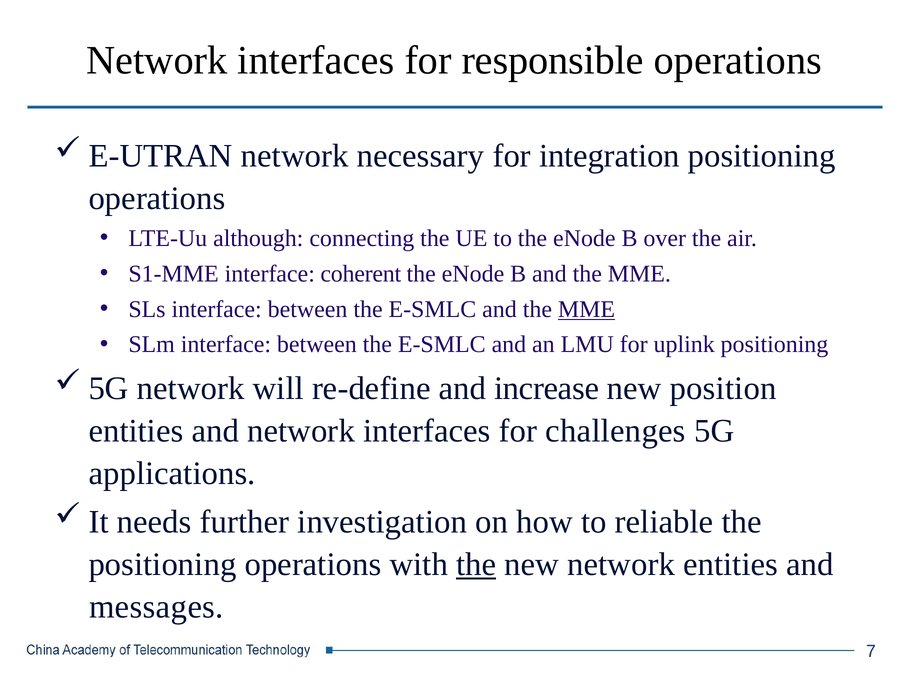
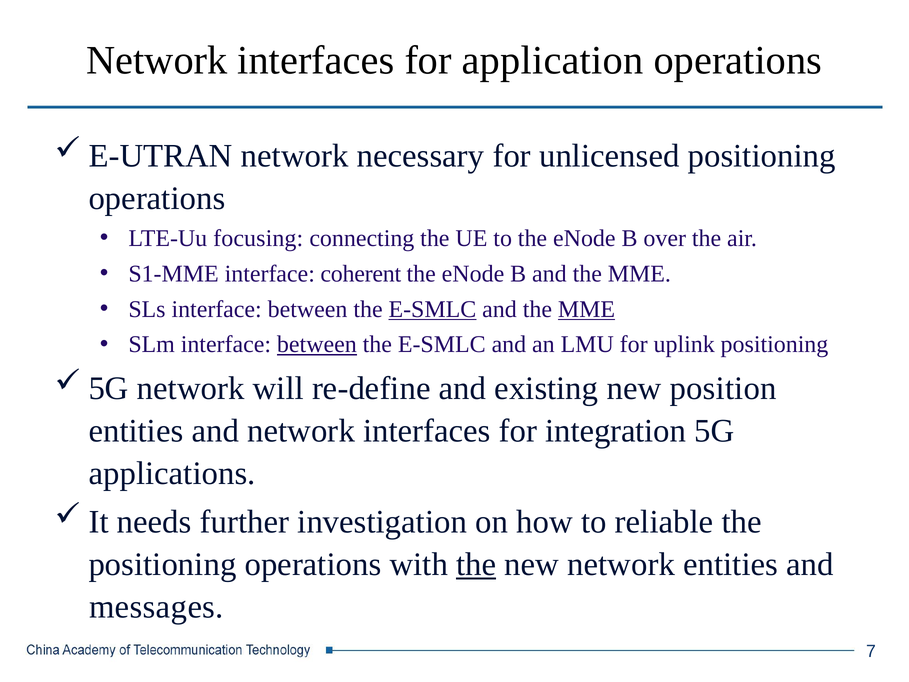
responsible: responsible -> application
integration: integration -> unlicensed
although: although -> focusing
E-SMLC at (432, 309) underline: none -> present
between at (317, 344) underline: none -> present
increase: increase -> existing
challenges: challenges -> integration
